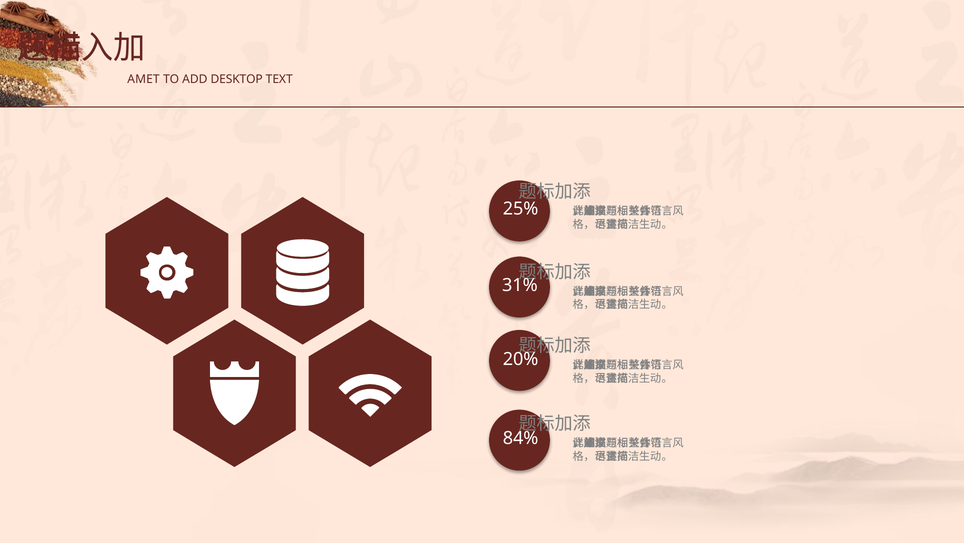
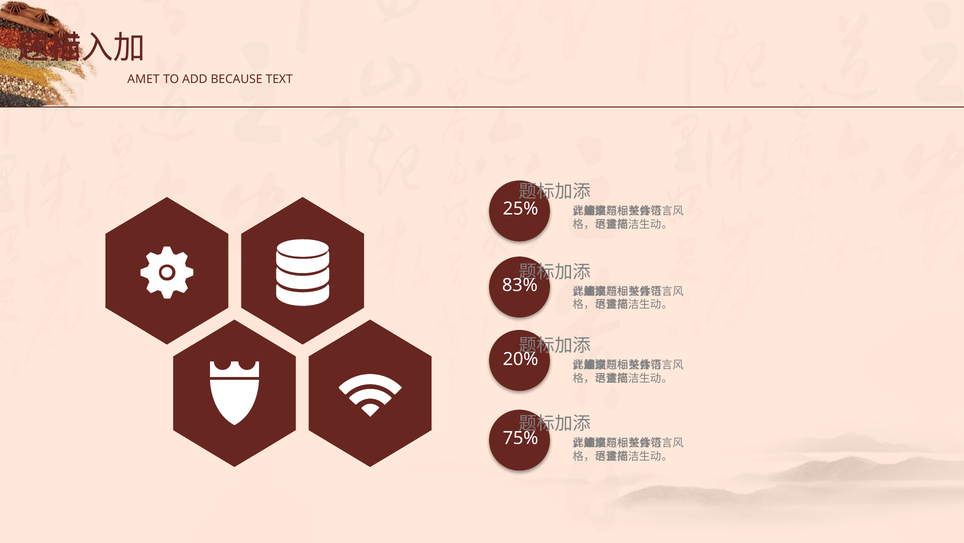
DESKTOP: DESKTOP -> BECAUSE
31%: 31% -> 83%
84%: 84% -> 75%
